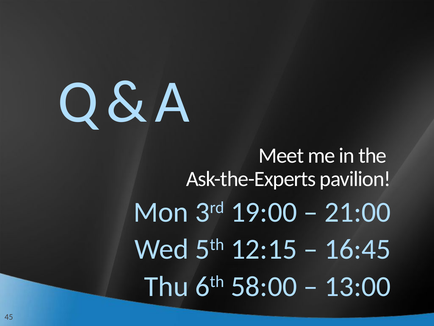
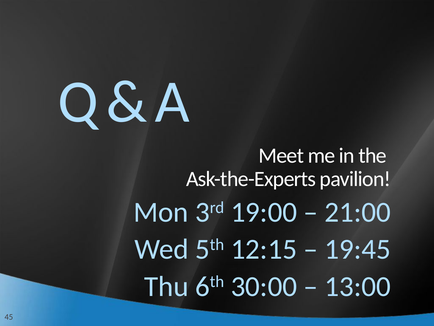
16:45: 16:45 -> 19:45
58:00: 58:00 -> 30:00
